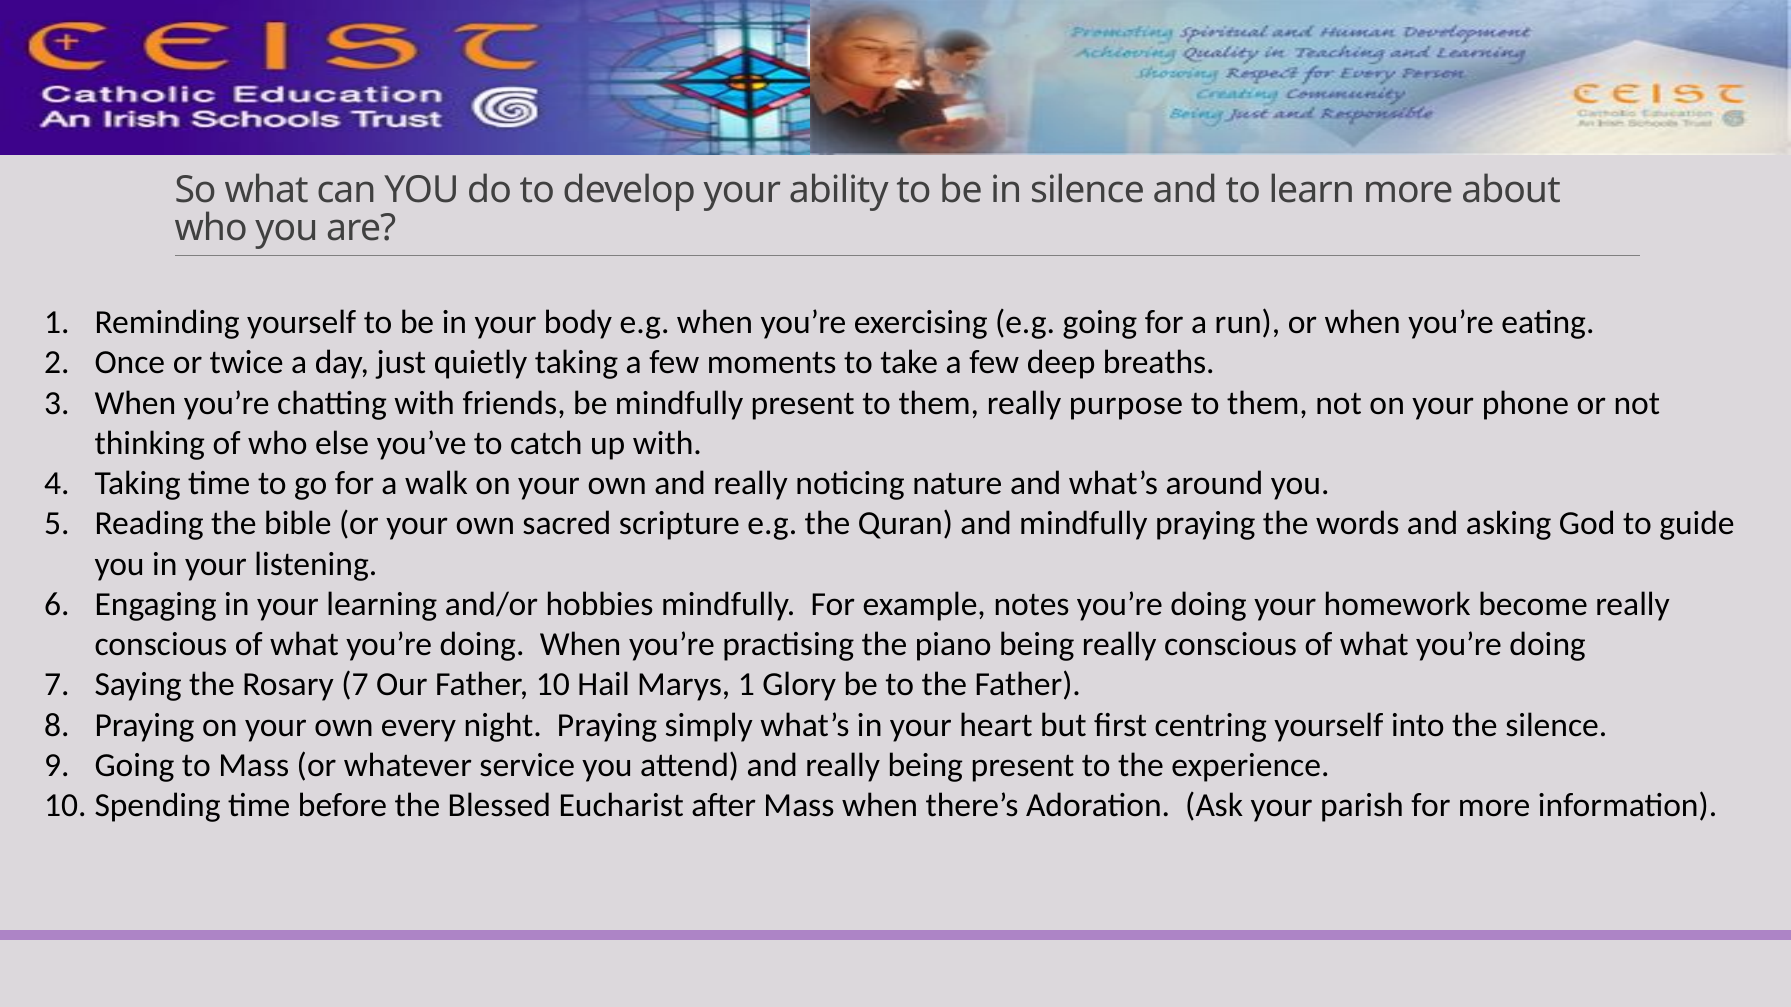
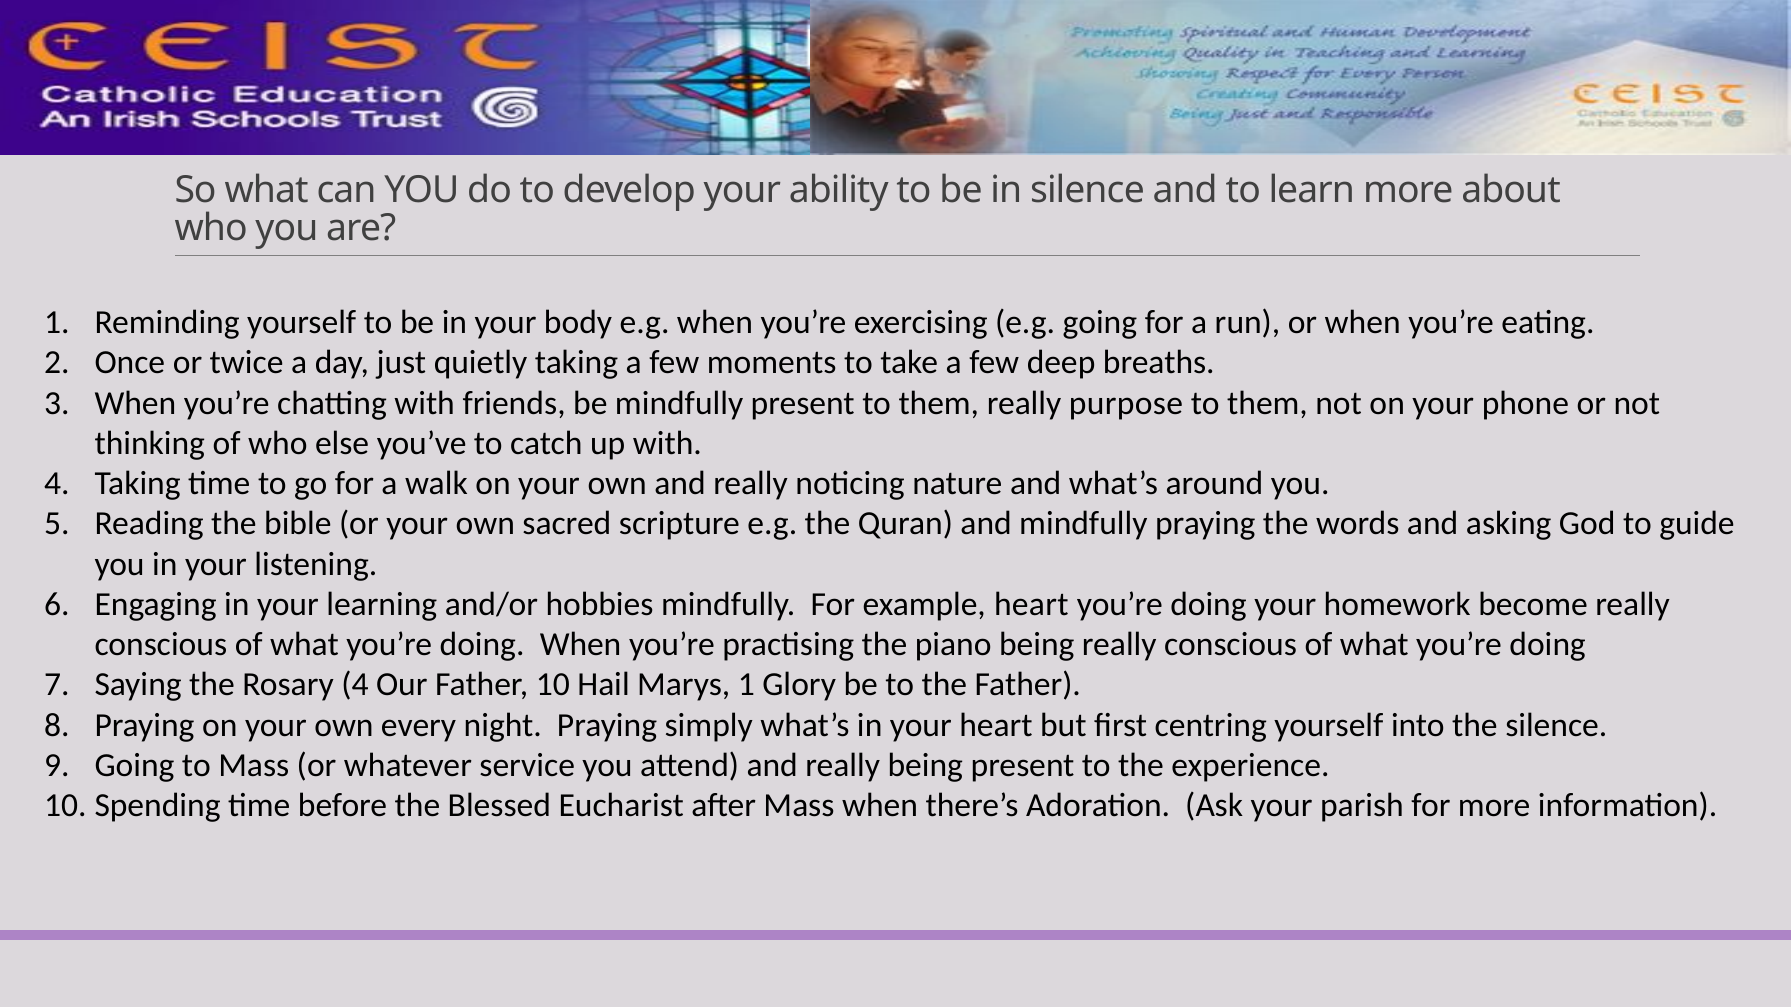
example notes: notes -> heart
Rosary 7: 7 -> 4
